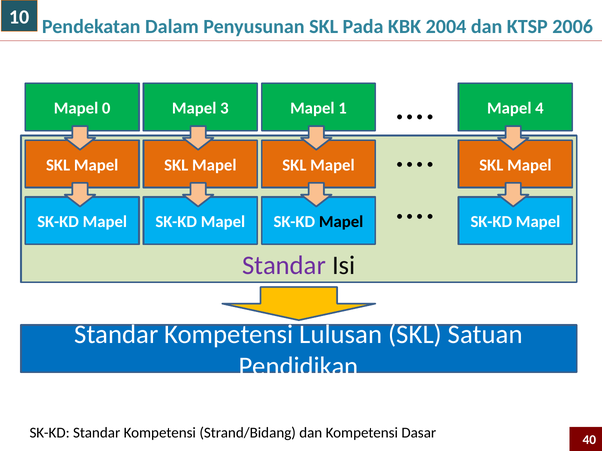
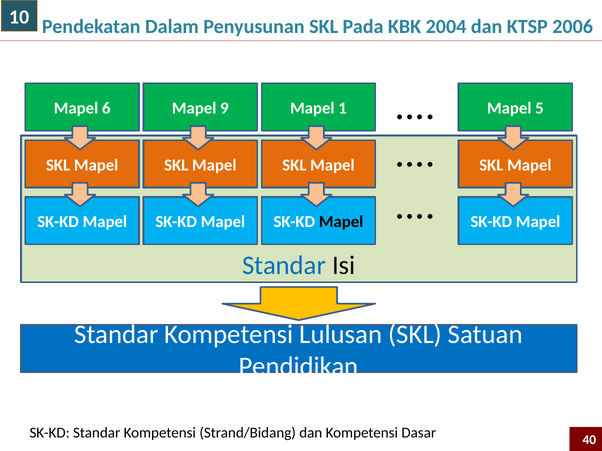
0: 0 -> 6
3: 3 -> 9
4: 4 -> 5
Standar at (284, 266) colour: purple -> blue
